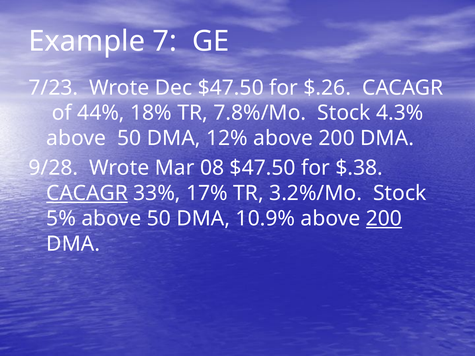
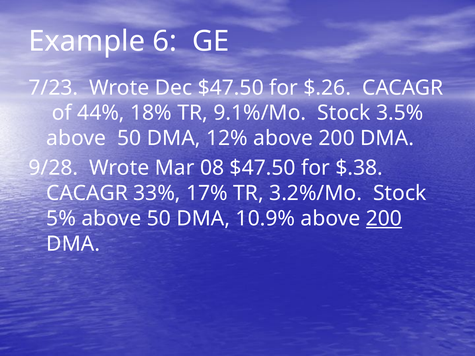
7: 7 -> 6
7.8%/Mo: 7.8%/Mo -> 9.1%/Mo
4.3%: 4.3% -> 3.5%
CACAGR at (87, 193) underline: present -> none
